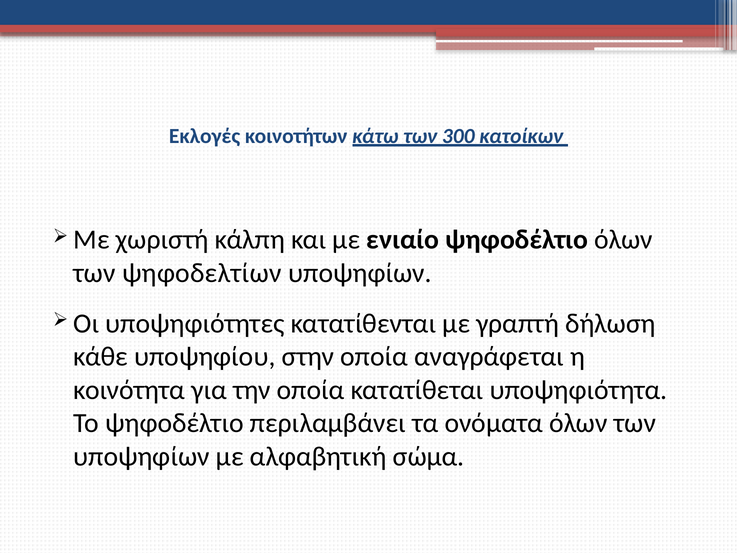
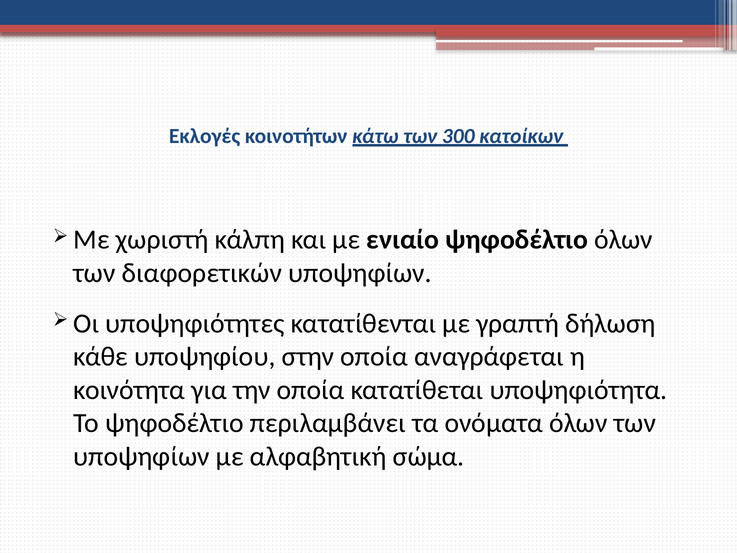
ψηφοδελτίων: ψηφοδελτίων -> διαφορετικών
